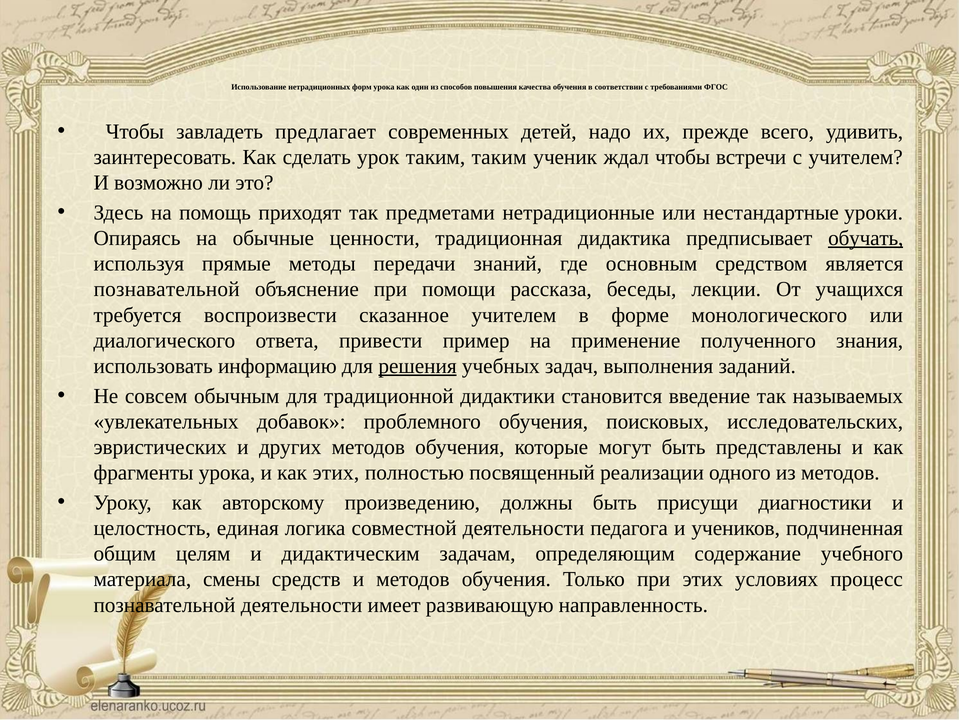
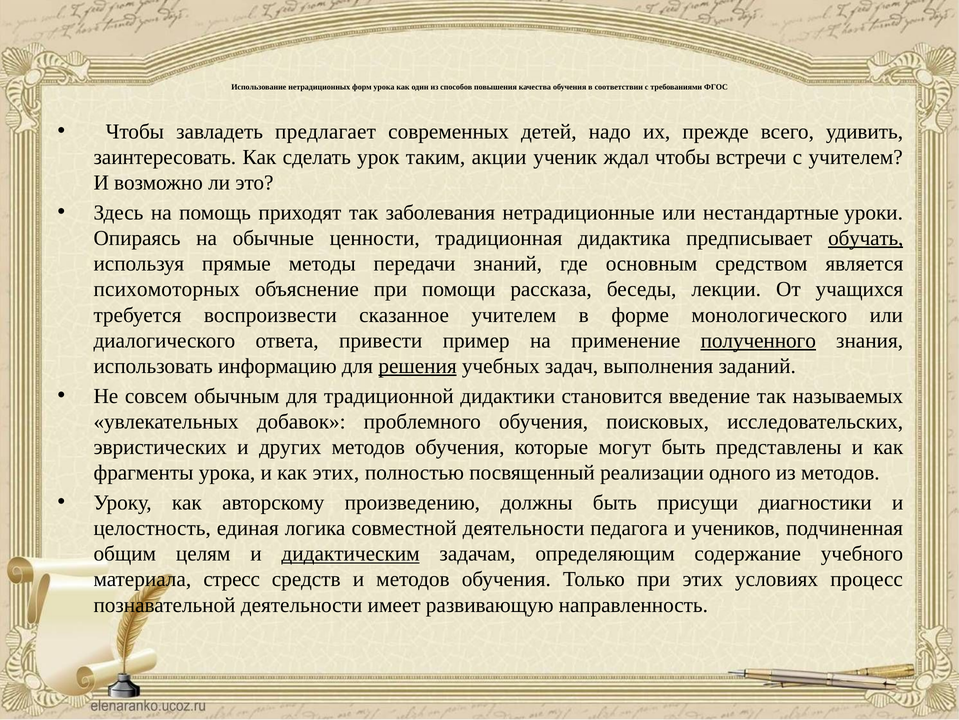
таким таким: таким -> акции
предметами: предметами -> заболевания
познавательной at (167, 289): познавательной -> психомоторных
полученного underline: none -> present
дидактическим underline: none -> present
смены: смены -> стресс
